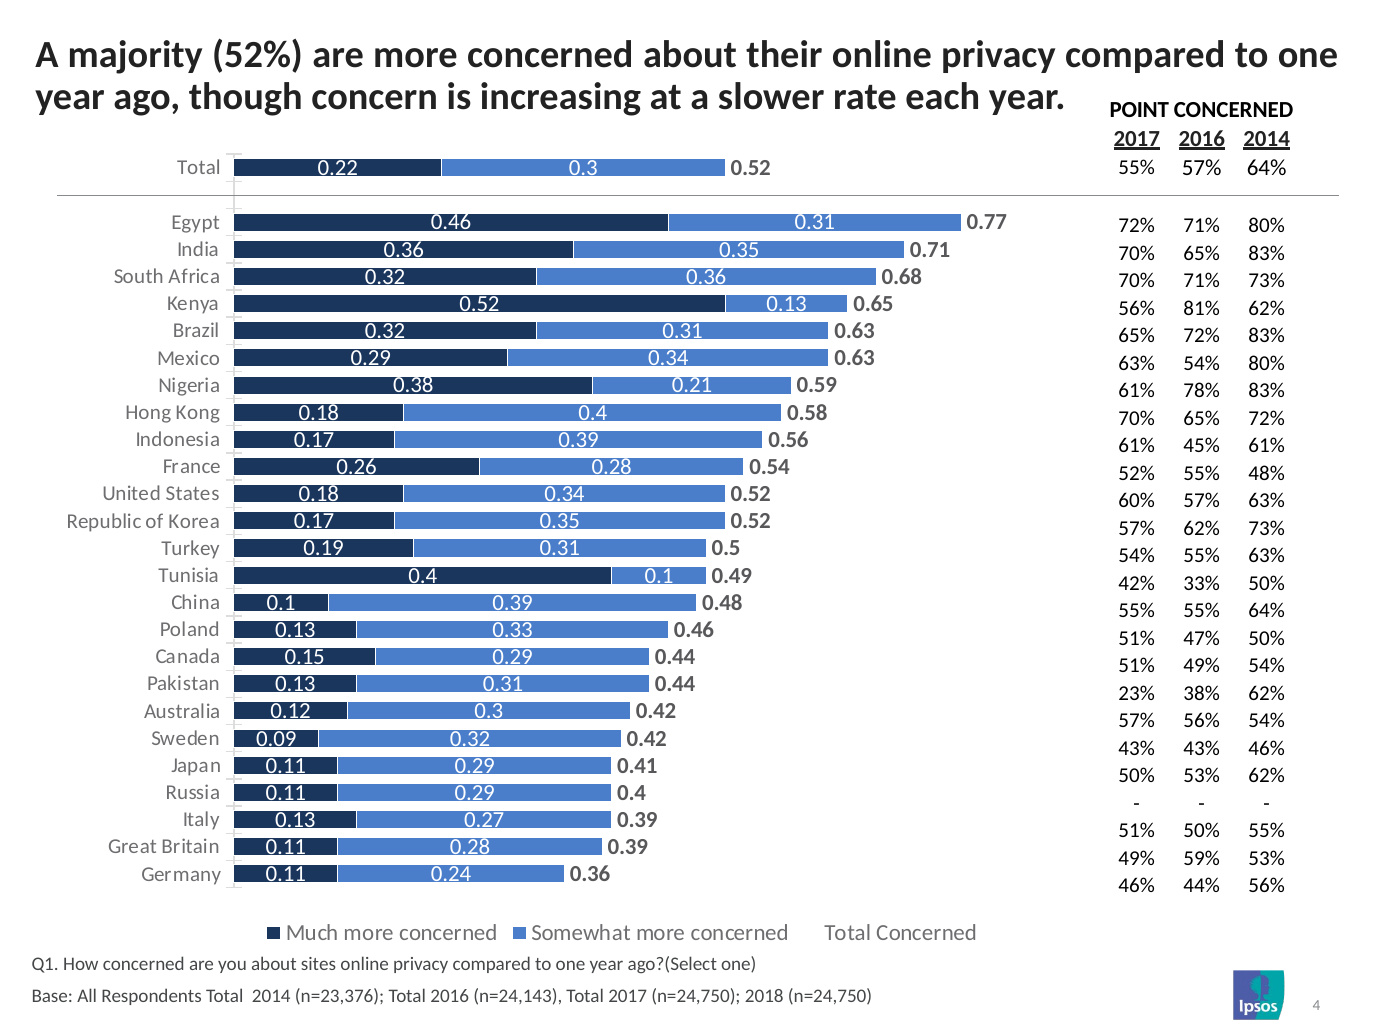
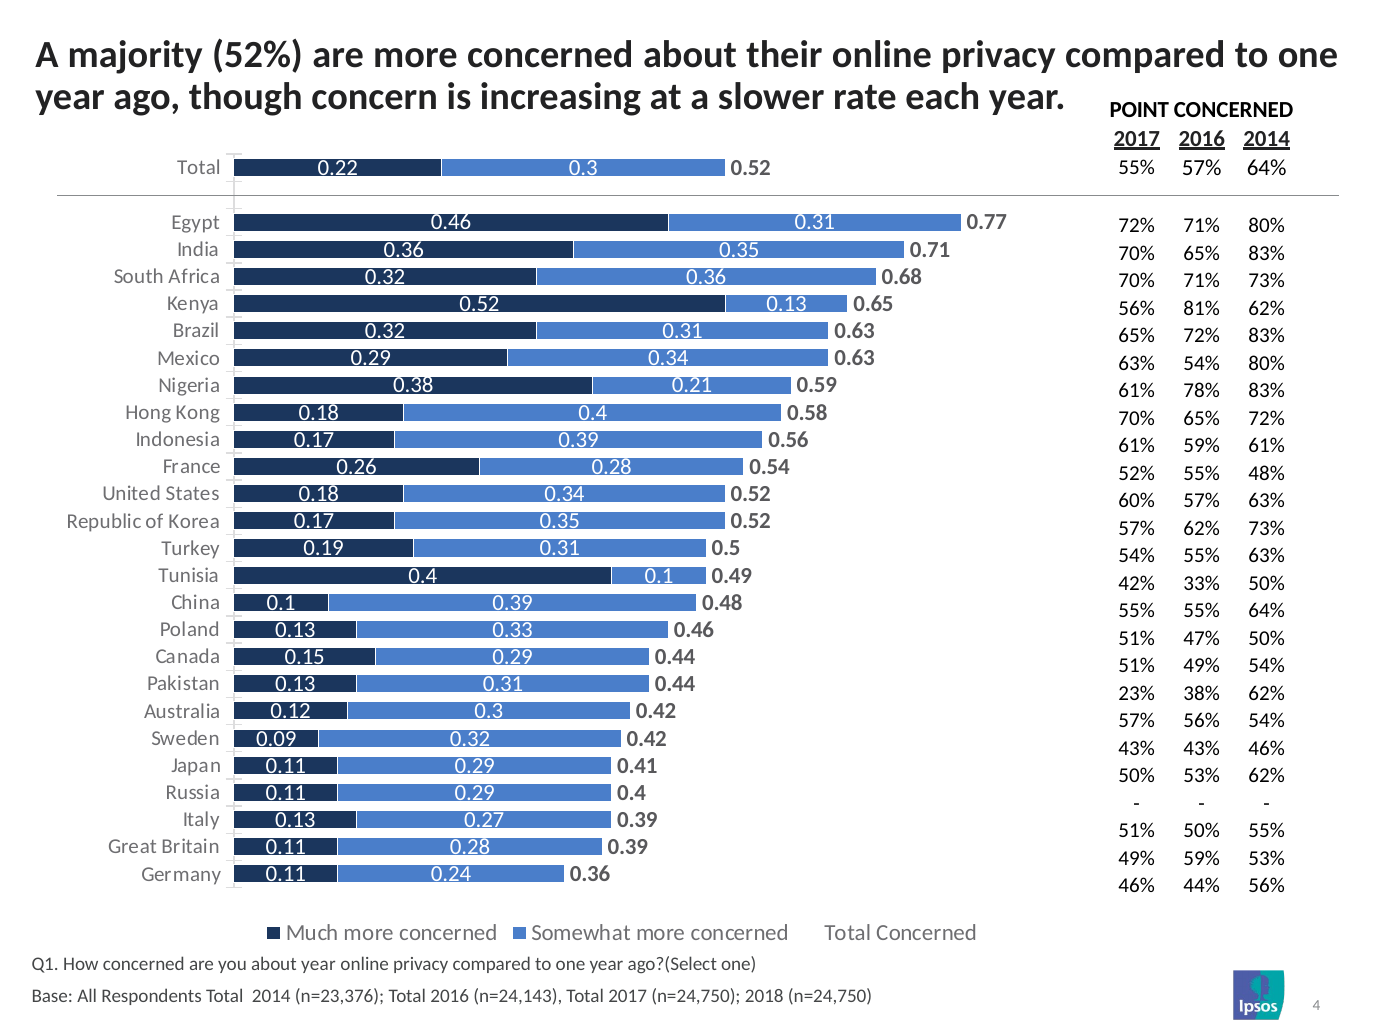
61% 45%: 45% -> 59%
about sites: sites -> year
